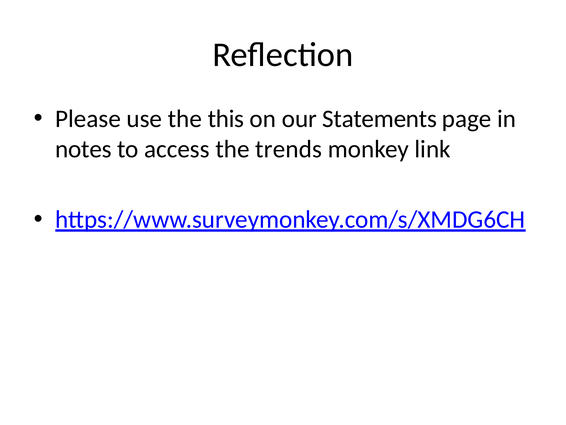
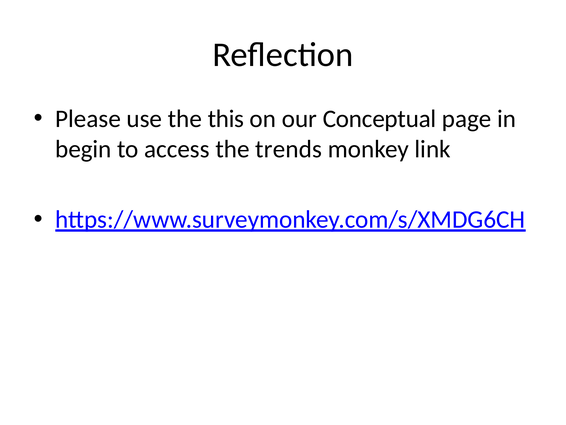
Statements: Statements -> Conceptual
notes: notes -> begin
